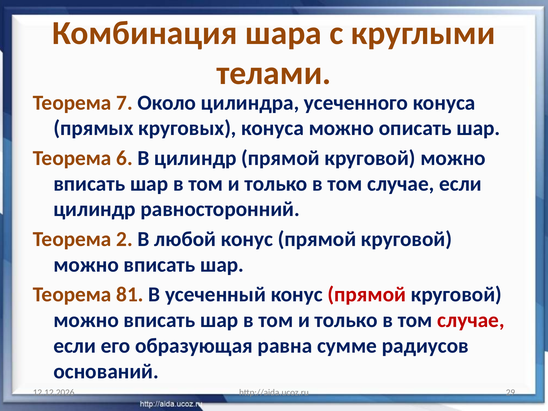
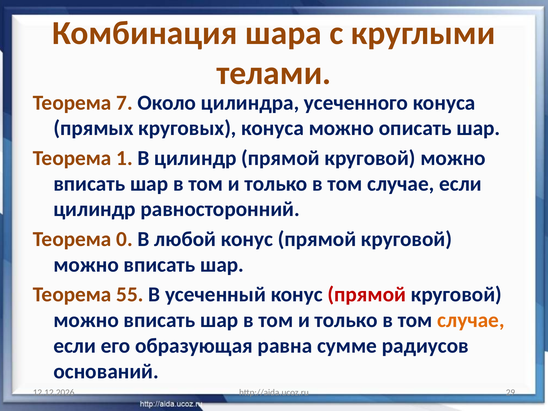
6: 6 -> 1
2: 2 -> 0
81: 81 -> 55
случае at (471, 320) colour: red -> orange
